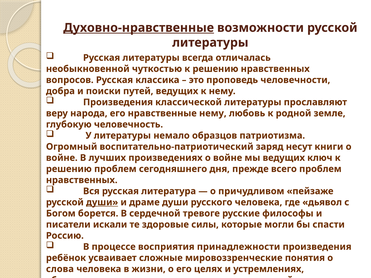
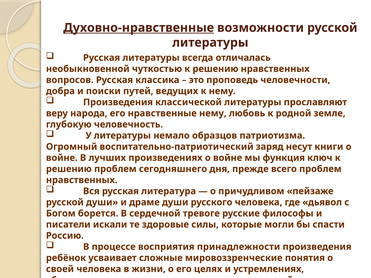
мы ведущих: ведущих -> функция
души at (102, 202) underline: present -> none
слова: слова -> своей
